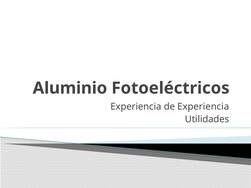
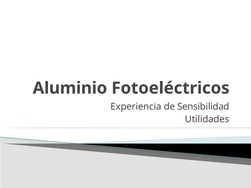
de Experiencia: Experiencia -> Sensibilidad
